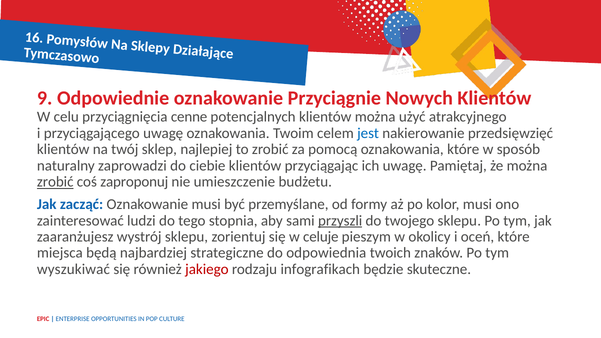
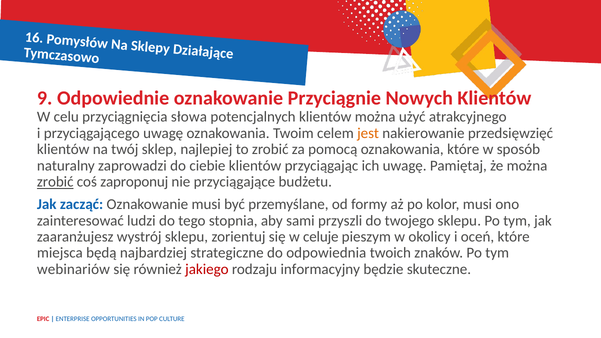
cenne: cenne -> słowa
jest colour: blue -> orange
umieszczenie: umieszczenie -> przyciągające
przyszli underline: present -> none
wyszukiwać: wyszukiwać -> webinariów
infografikach: infografikach -> informacyjny
